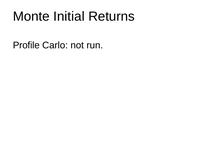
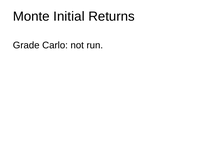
Profile: Profile -> Grade
